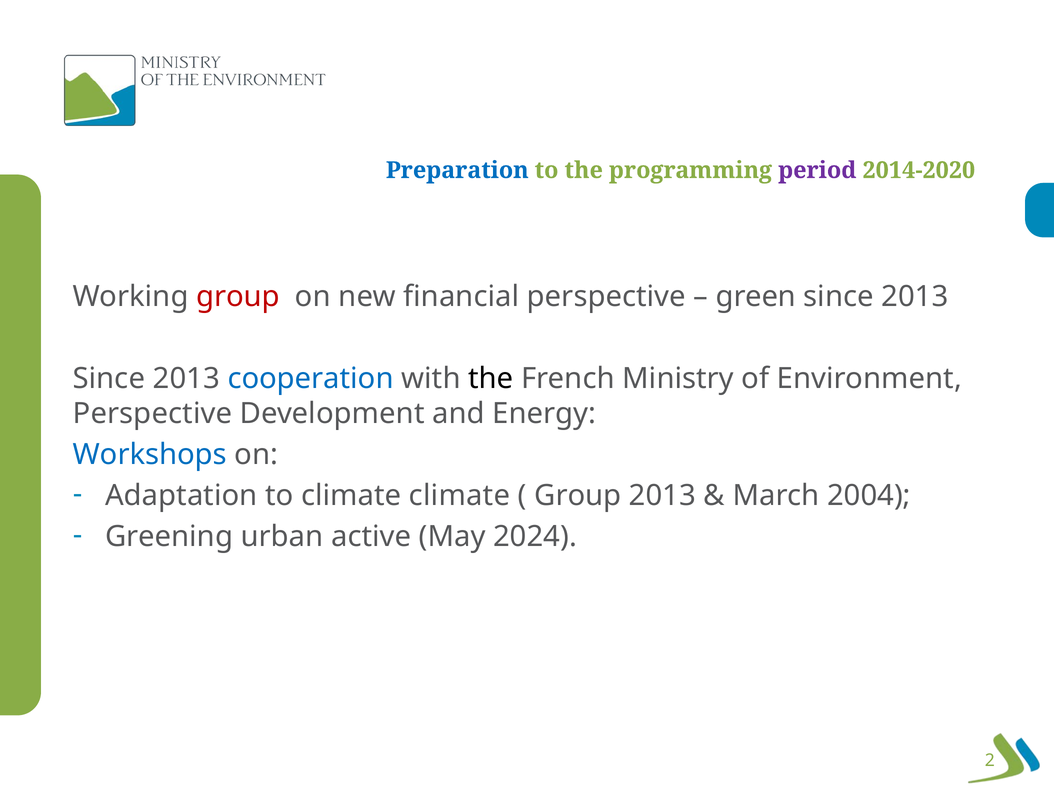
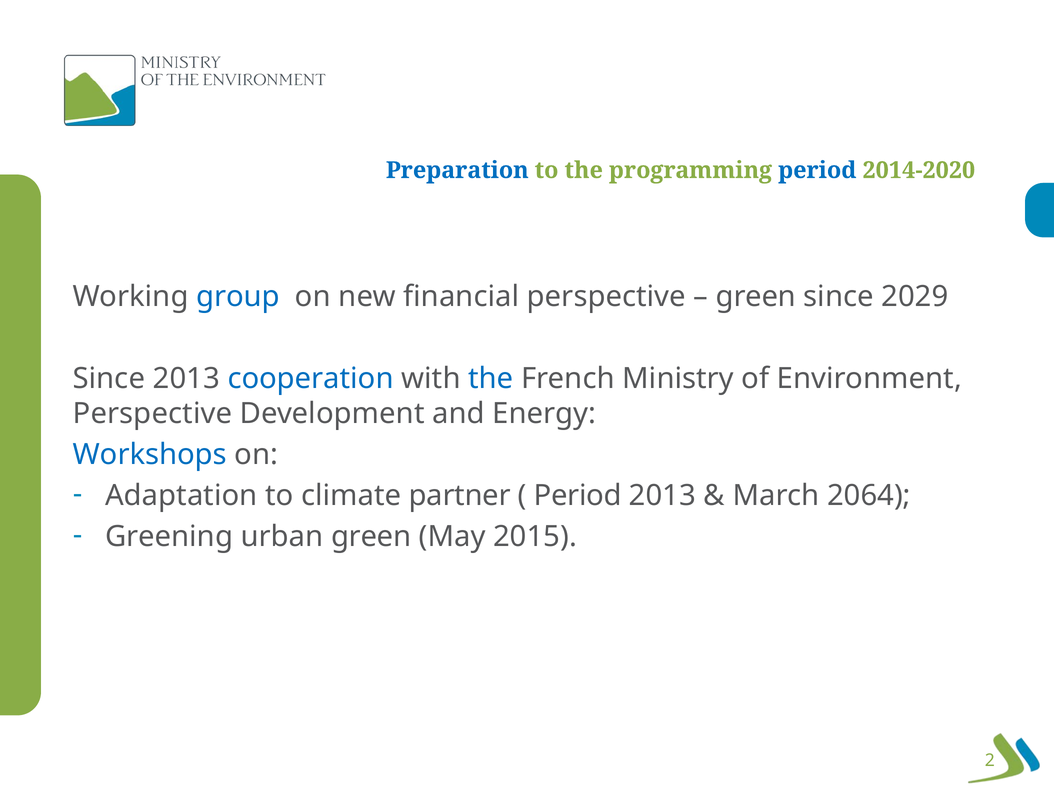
period at (817, 170) colour: purple -> blue
group at (238, 297) colour: red -> blue
2013 at (915, 297): 2013 -> 2029
the at (491, 379) colour: black -> blue
climate climate: climate -> partner
Group at (578, 496): Group -> Period
2004: 2004 -> 2064
urban active: active -> green
2024: 2024 -> 2015
